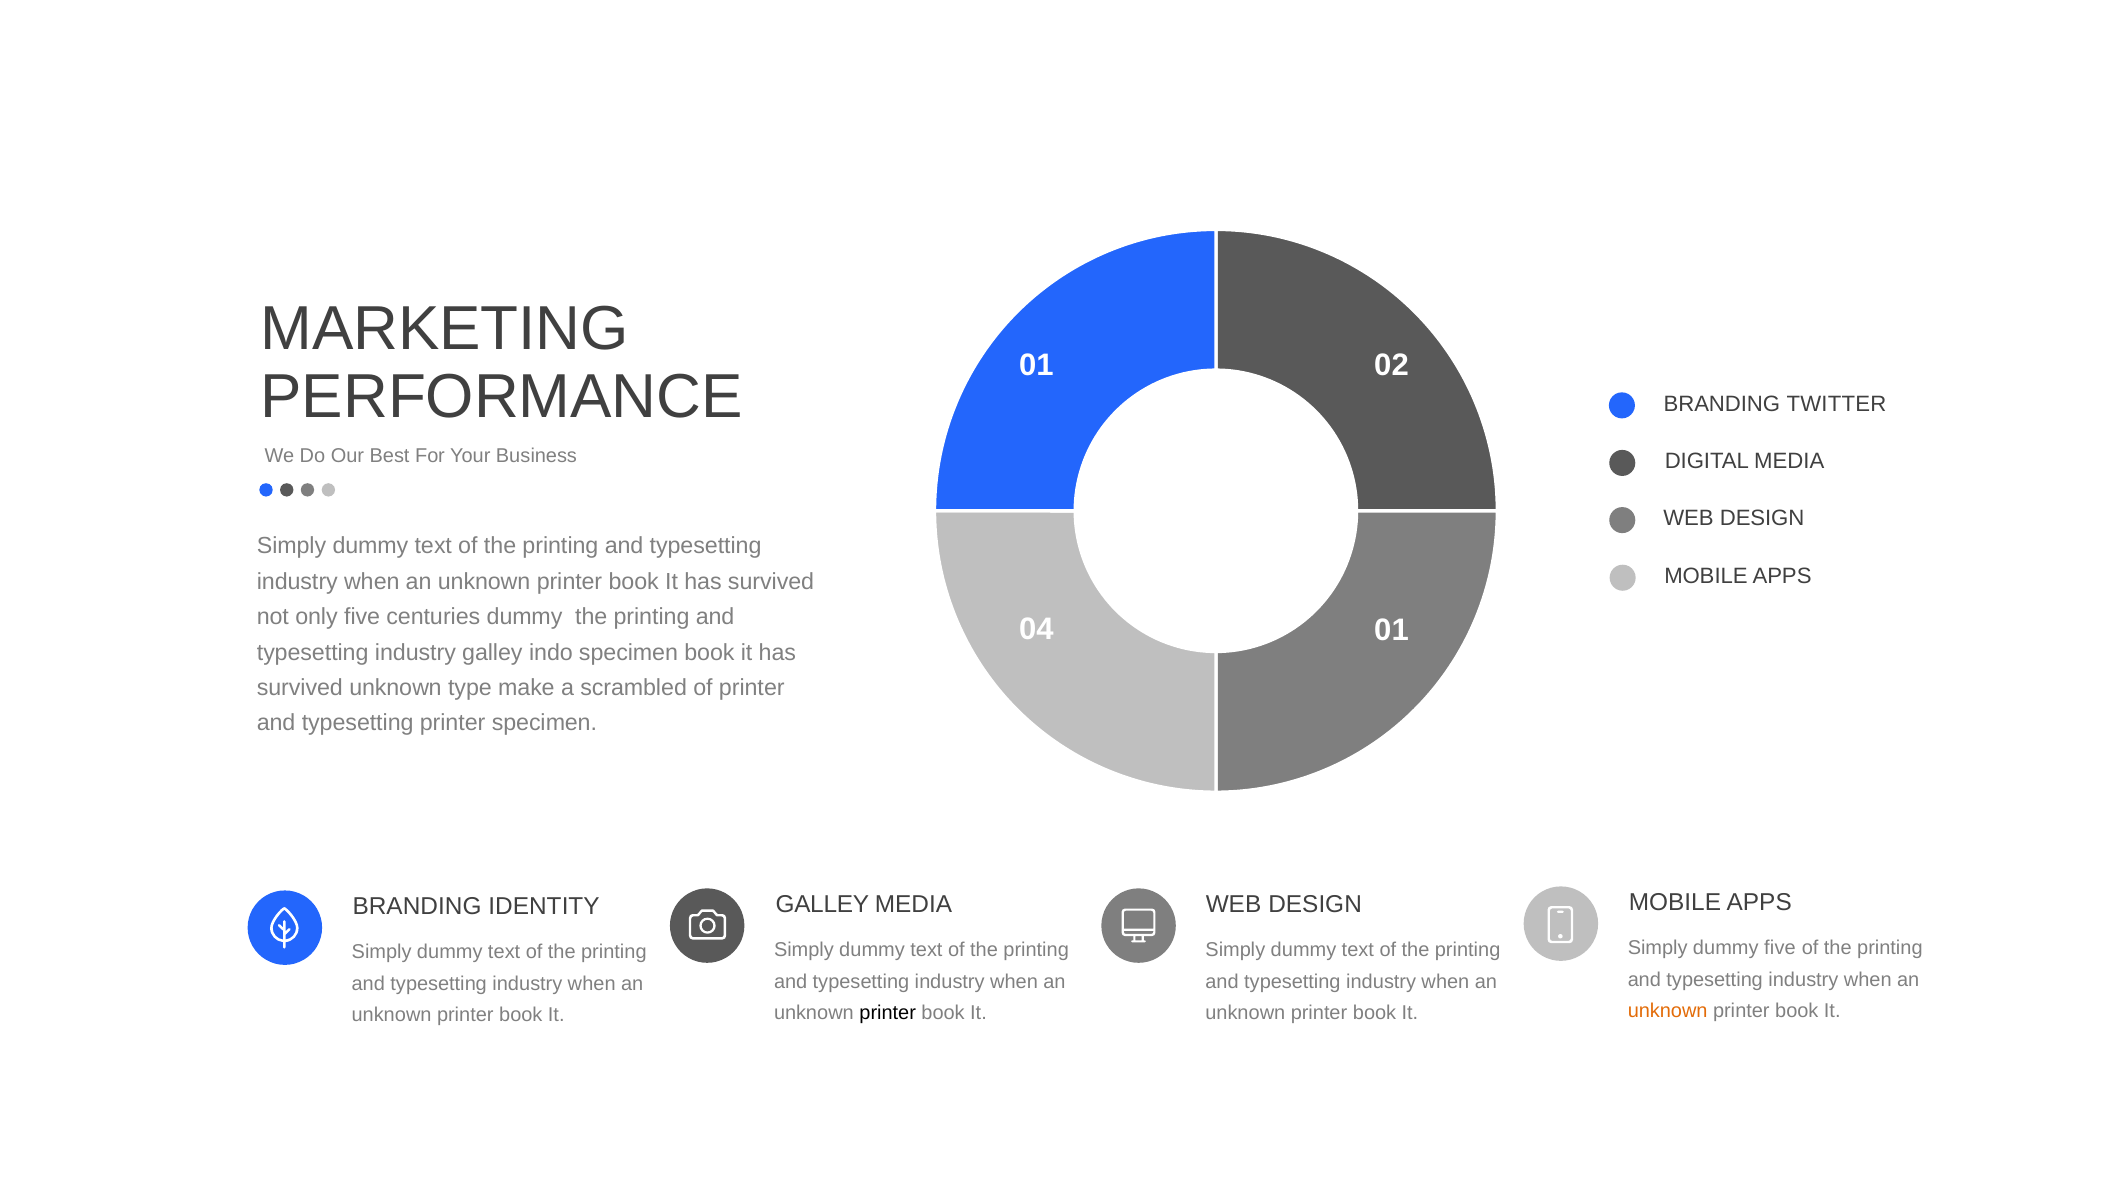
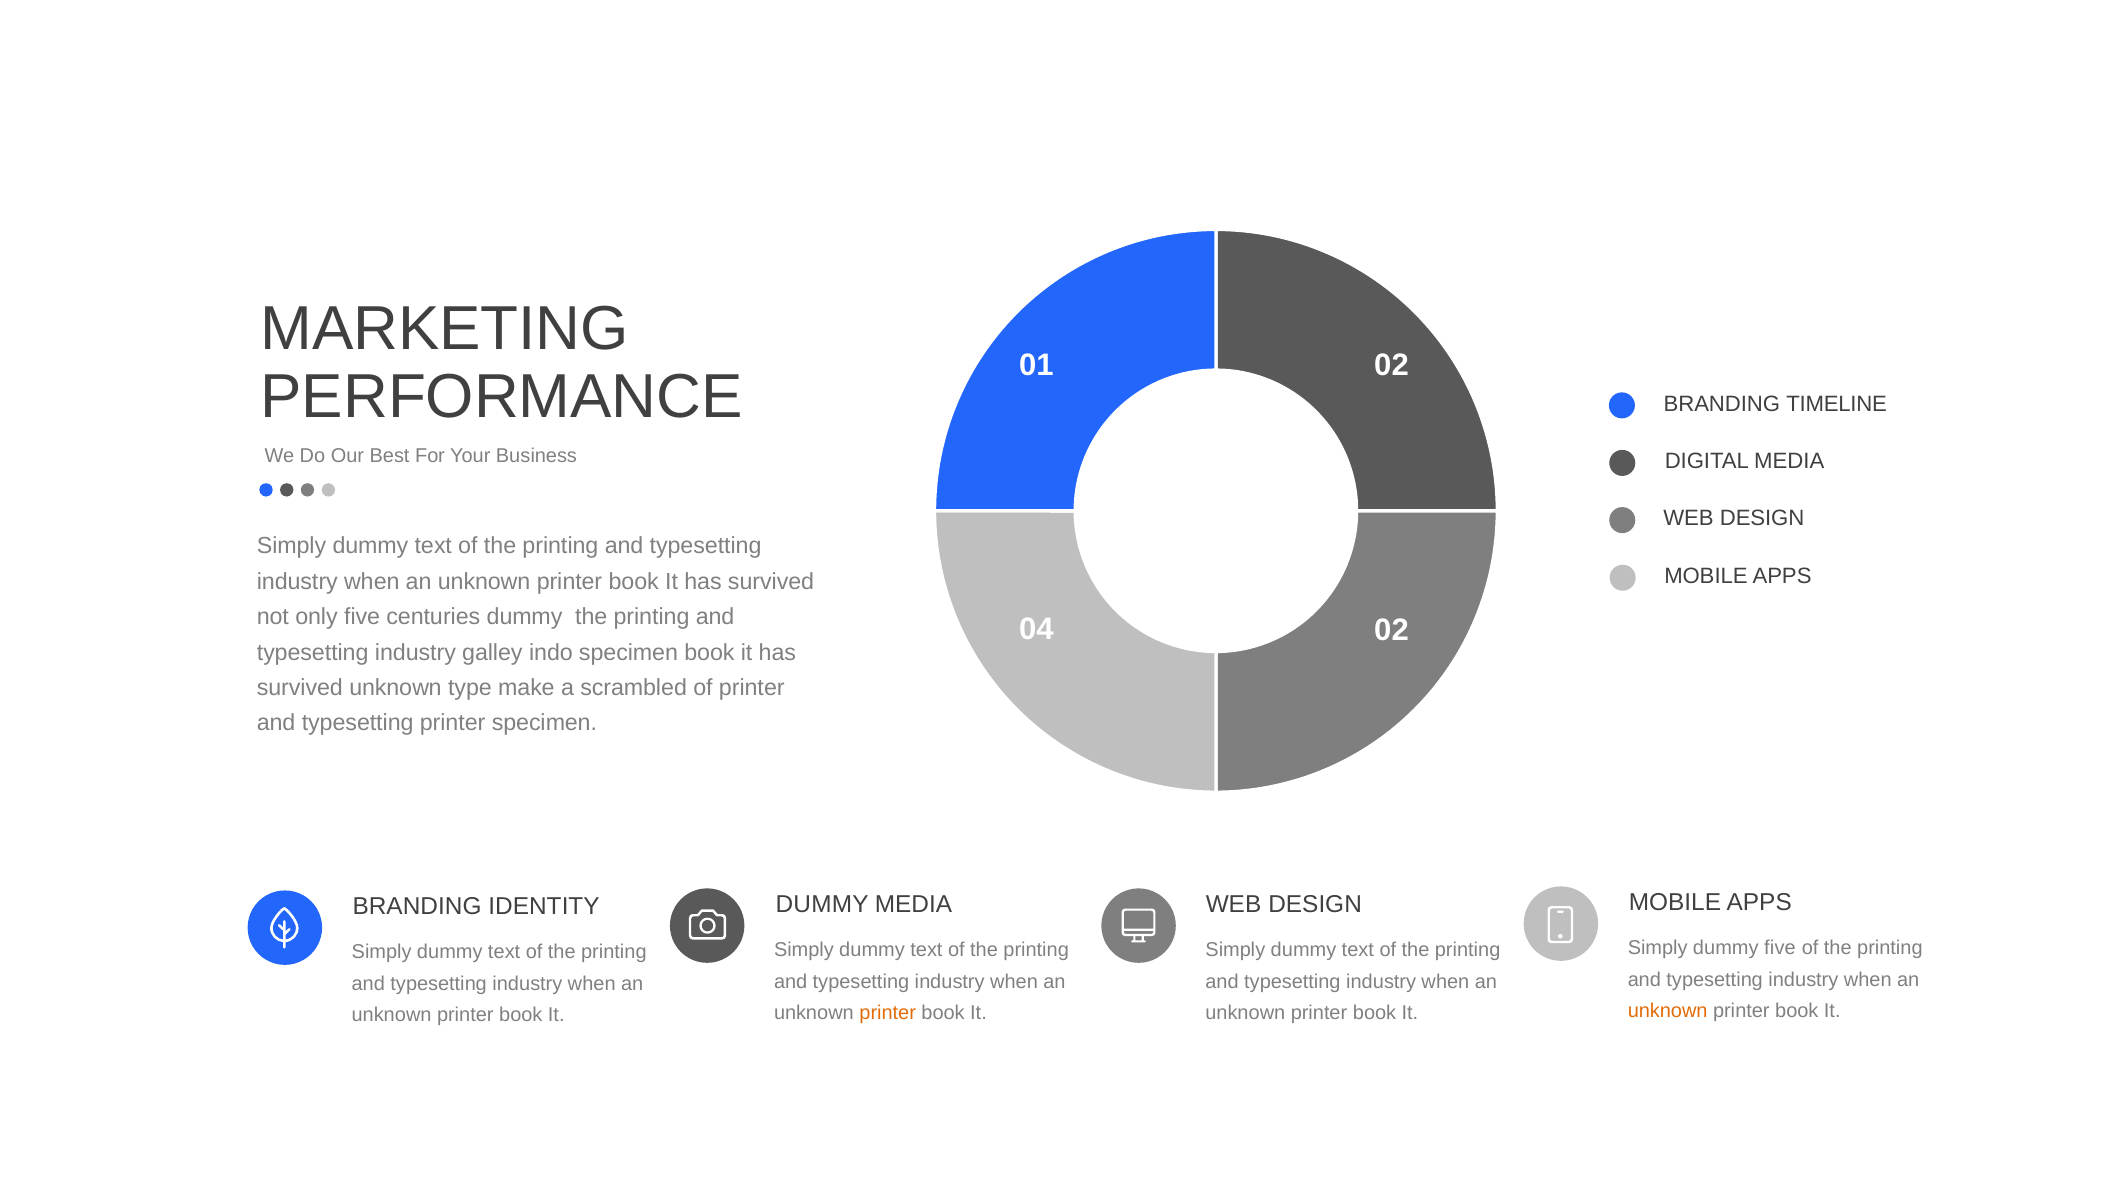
TWITTER: TWITTER -> TIMELINE
04 01: 01 -> 02
GALLEY at (822, 904): GALLEY -> DUMMY
printer at (888, 1013) colour: black -> orange
